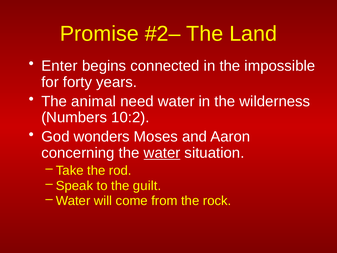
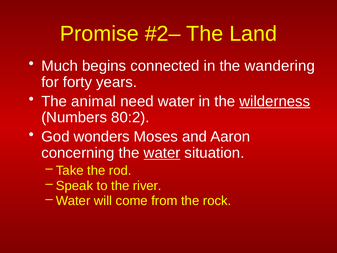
Enter: Enter -> Much
impossible: impossible -> wandering
wilderness underline: none -> present
10:2: 10:2 -> 80:2
guilt: guilt -> river
